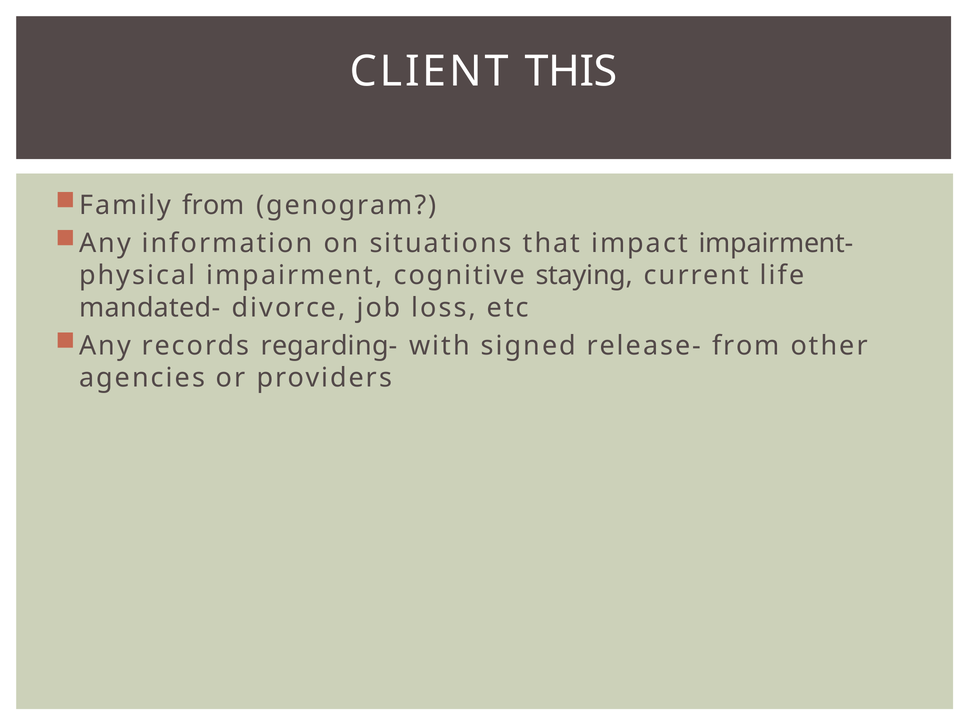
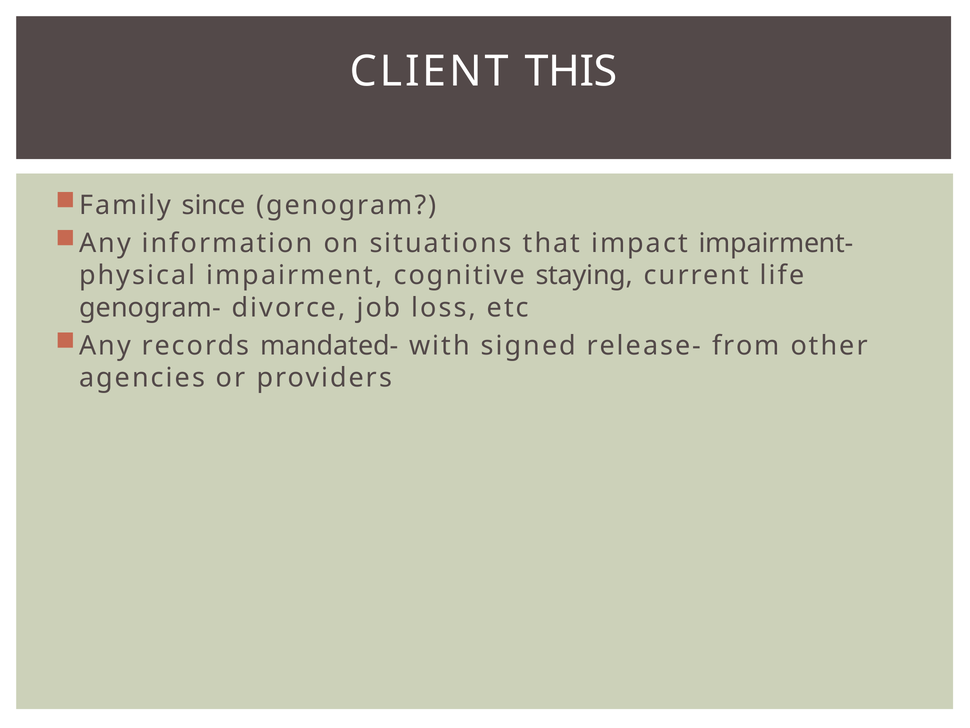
Family from: from -> since
mandated-: mandated- -> genogram-
regarding-: regarding- -> mandated-
